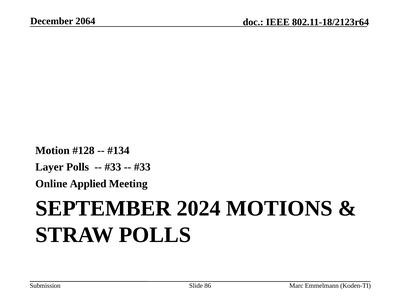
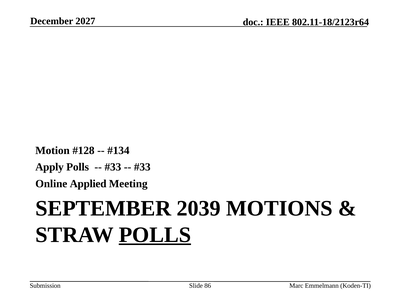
2064: 2064 -> 2027
Layer: Layer -> Apply
2024: 2024 -> 2039
POLLS at (155, 235) underline: none -> present
